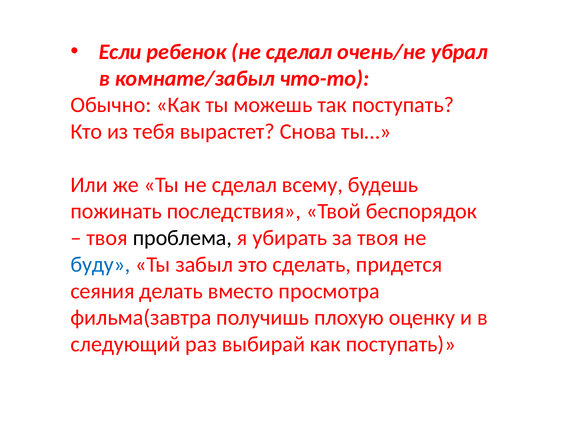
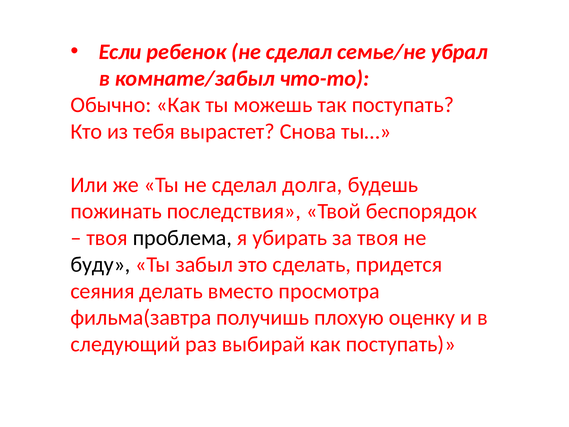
очень/не: очень/не -> семье/не
всему: всему -> долга
буду colour: blue -> black
